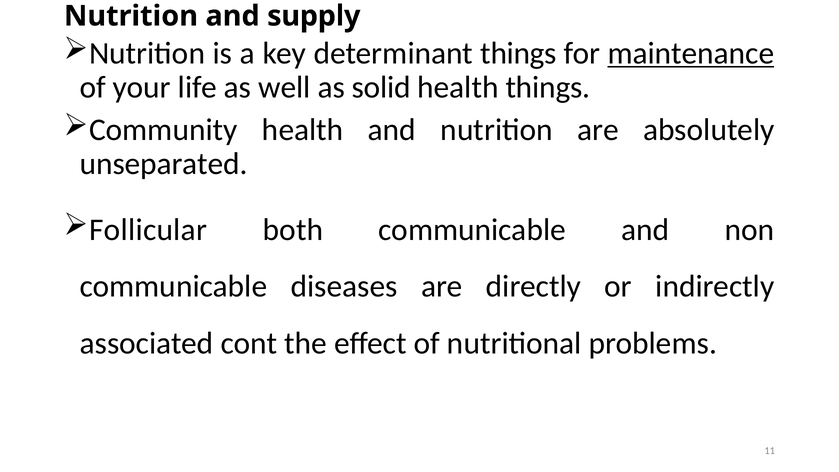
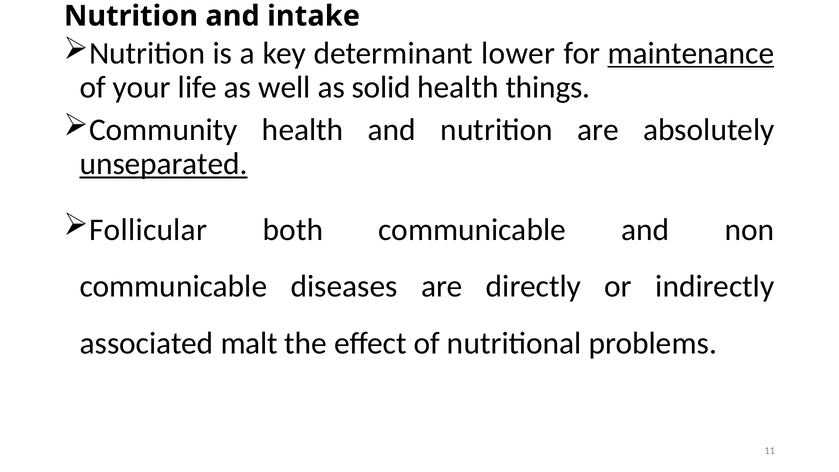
supply: supply -> intake
determinant things: things -> lower
unseparated underline: none -> present
cont: cont -> malt
